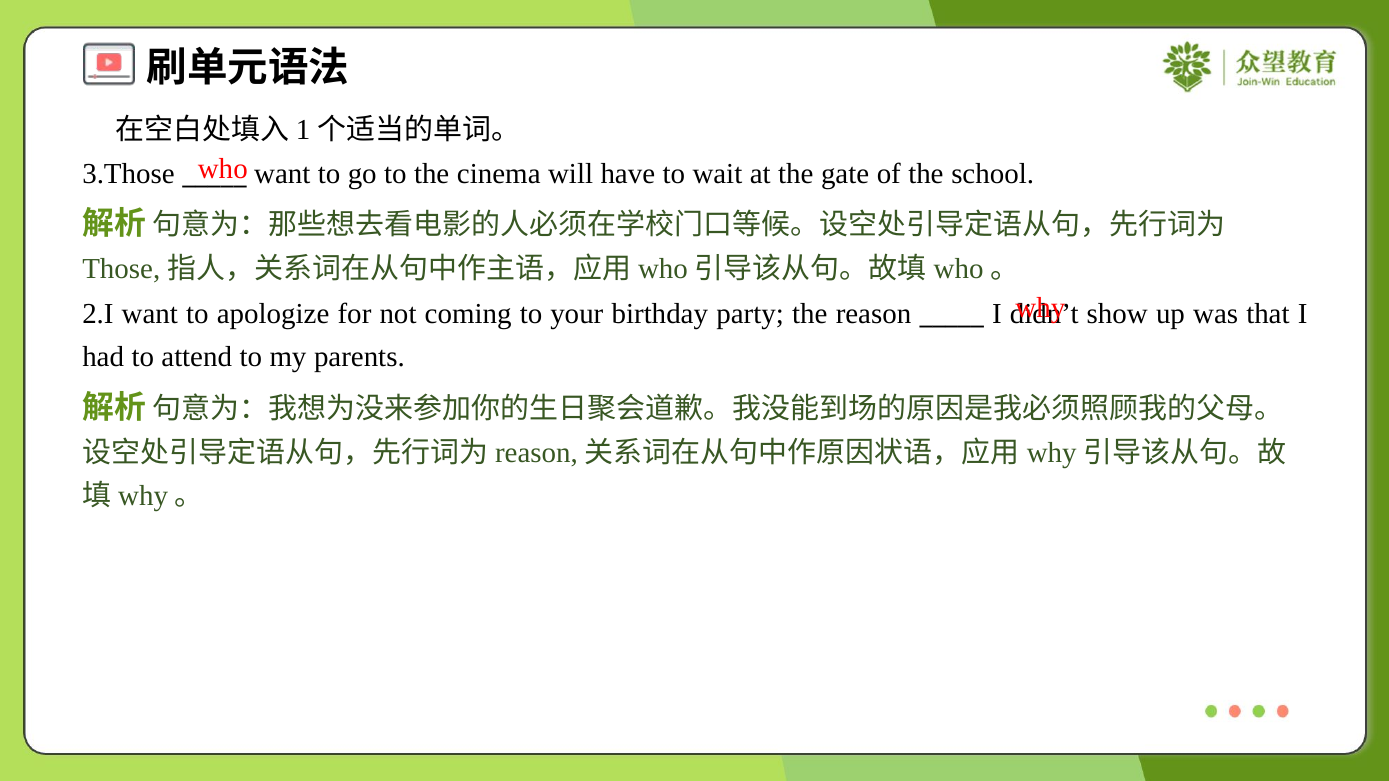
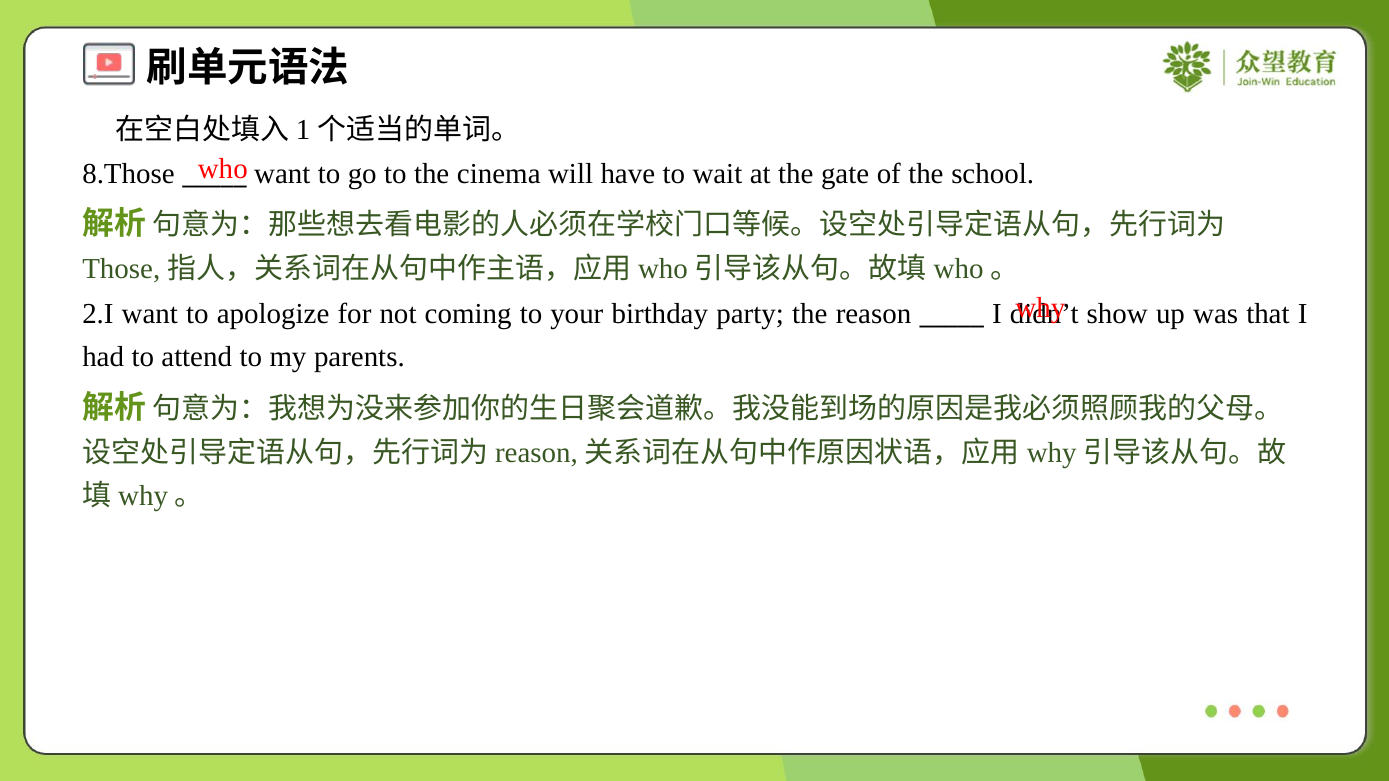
3.Those: 3.Those -> 8.Those
